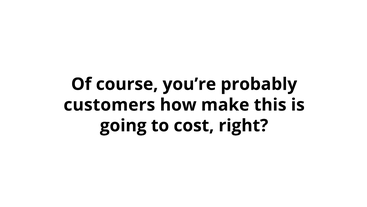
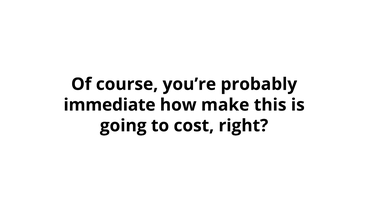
customers: customers -> immediate
